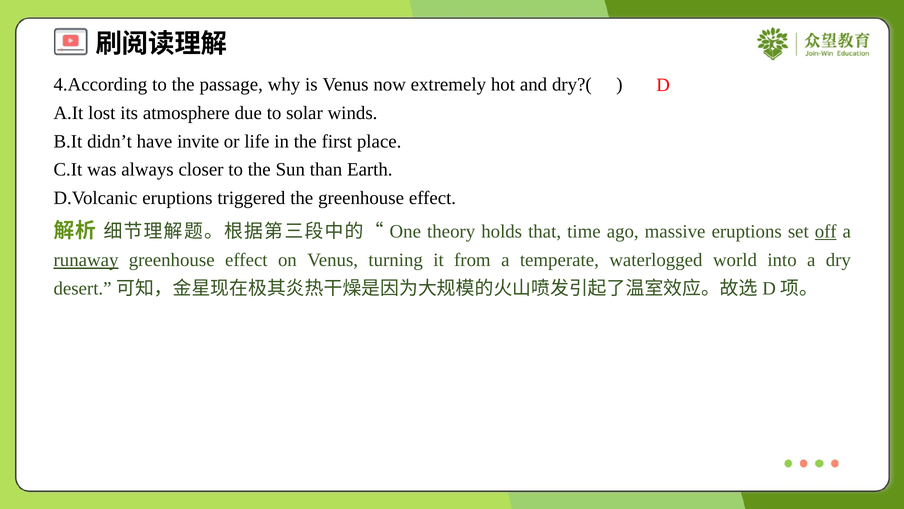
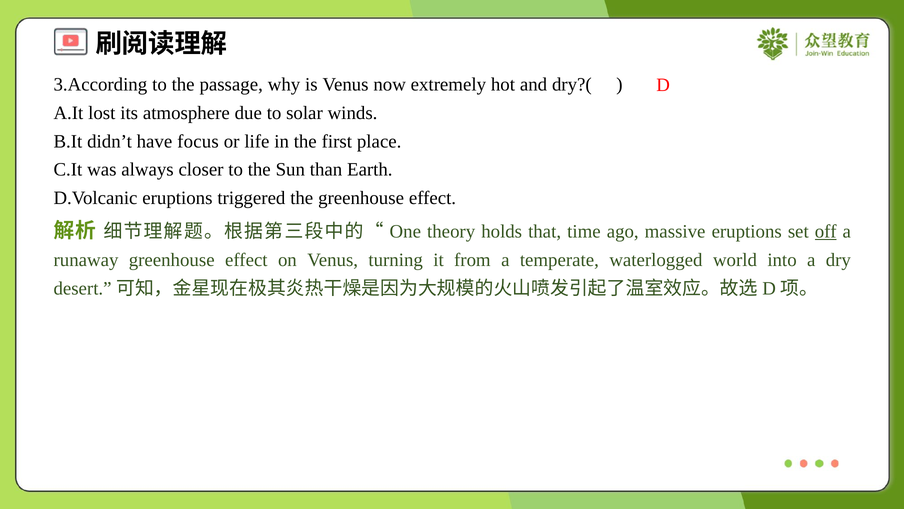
4.According: 4.According -> 3.According
invite: invite -> focus
runaway underline: present -> none
